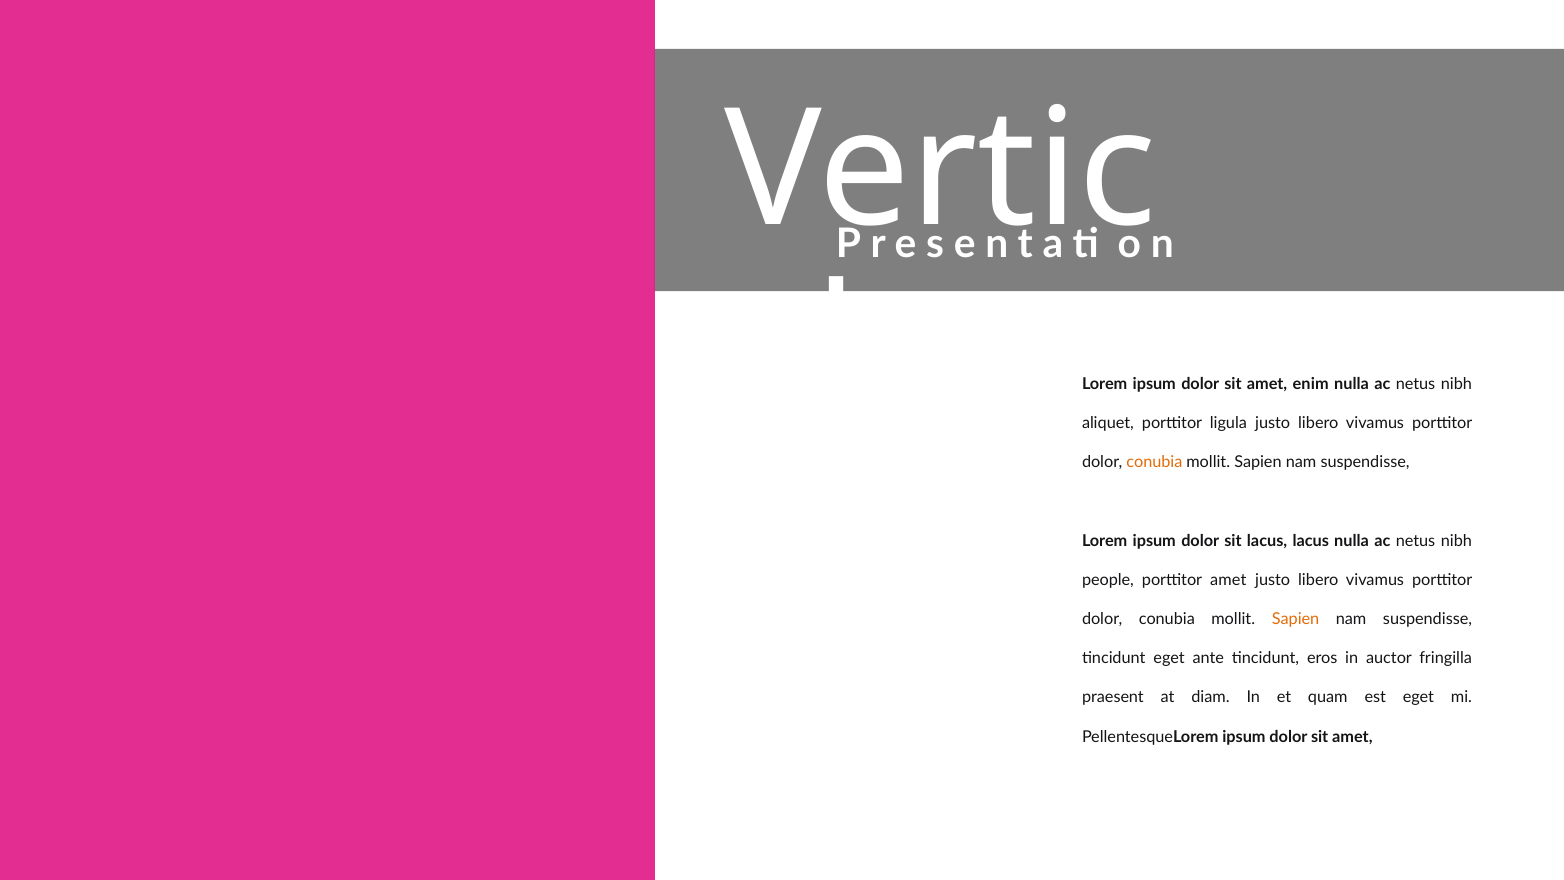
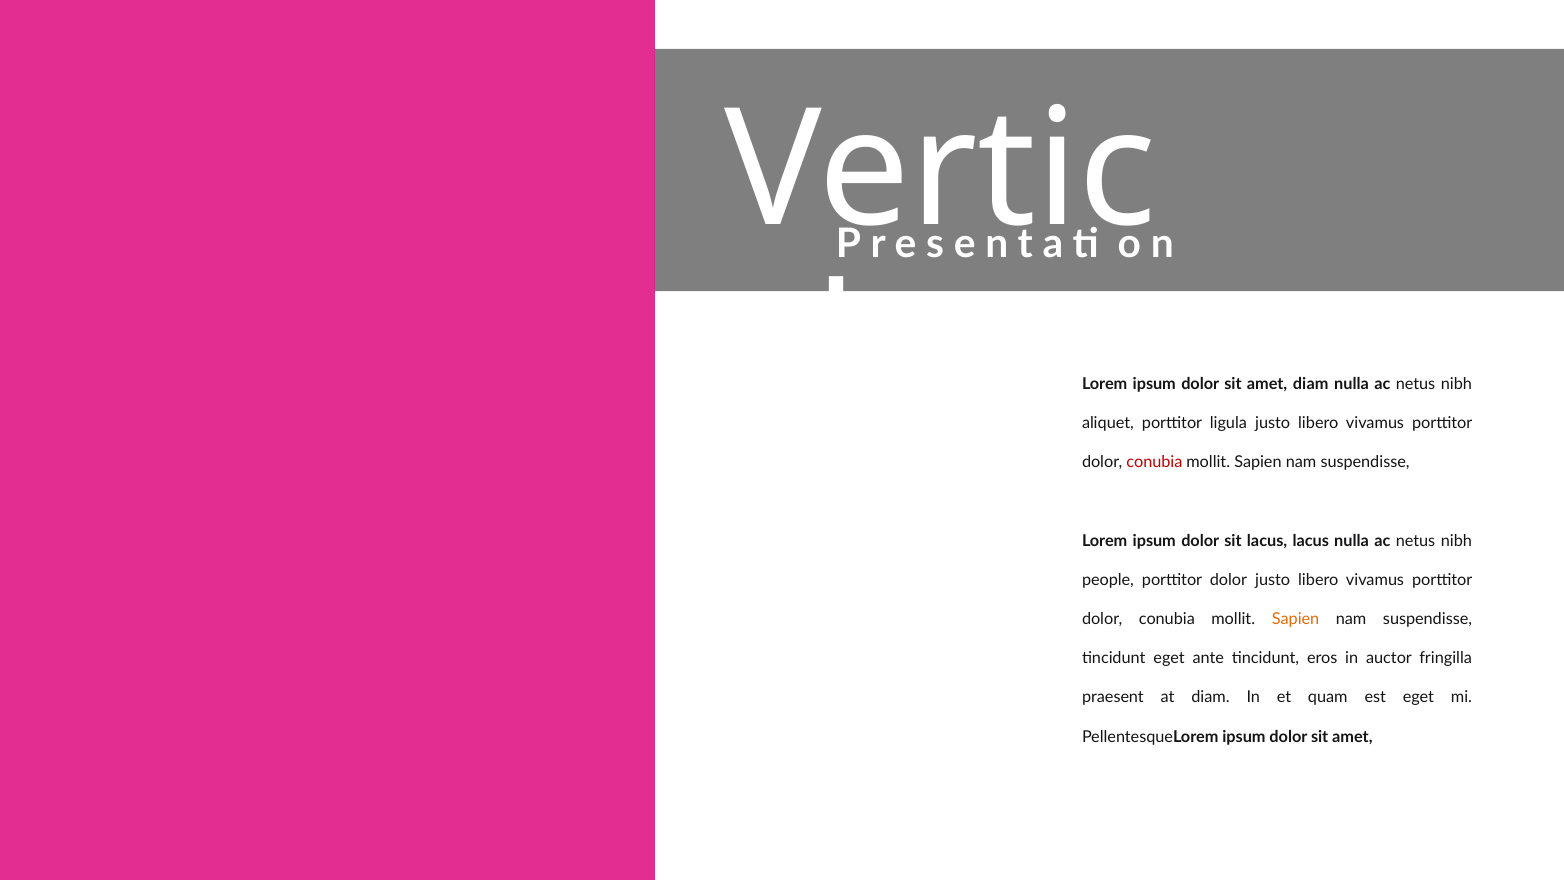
amet enim: enim -> diam
conubia at (1154, 462) colour: orange -> red
amet at (1228, 580): amet -> dolor
